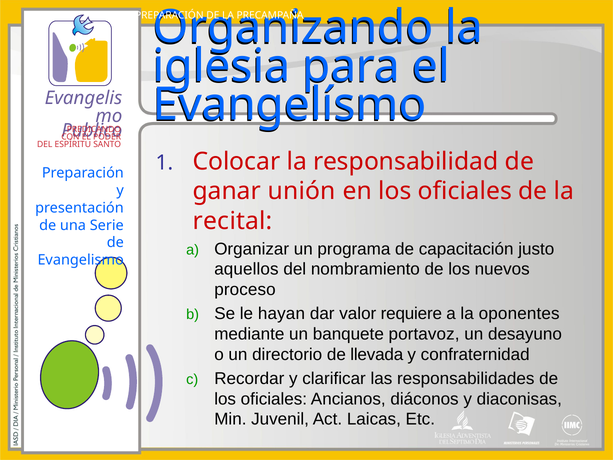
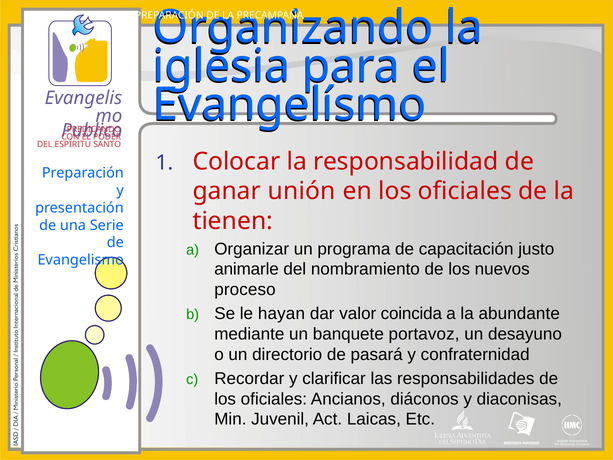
recital: recital -> tienen
aquellos: aquellos -> animarle
requiere: requiere -> coincida
oponentes: oponentes -> abundante
llevada: llevada -> pasará
